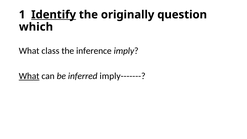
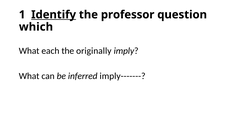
originally: originally -> professor
class: class -> each
inference: inference -> originally
What at (29, 76) underline: present -> none
